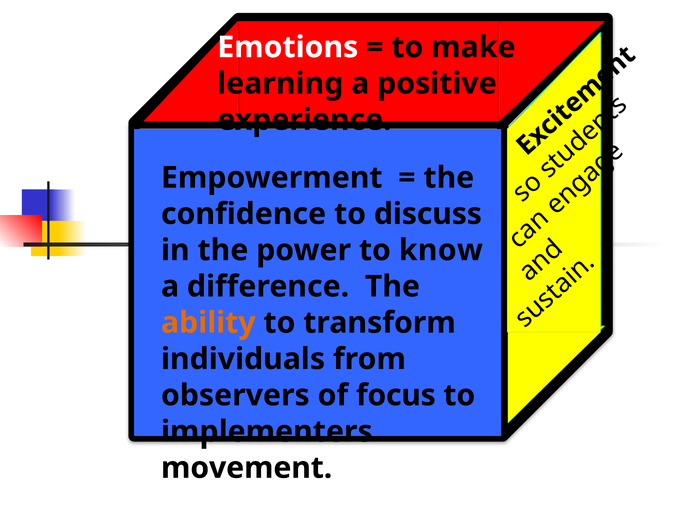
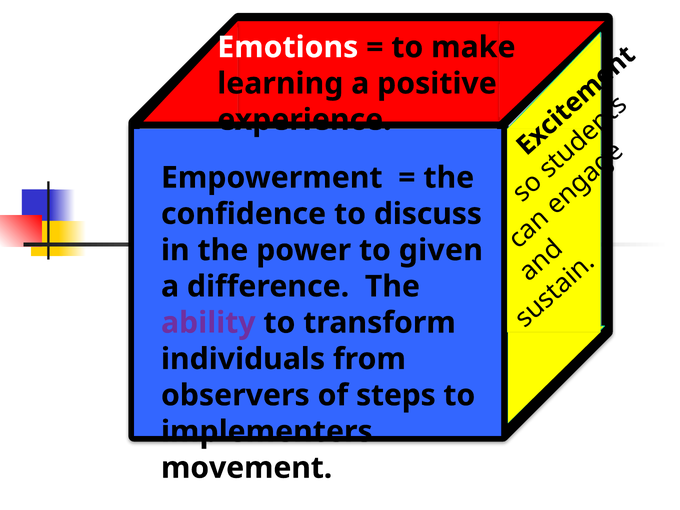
know: know -> given
ability colour: orange -> purple
focus: focus -> steps
